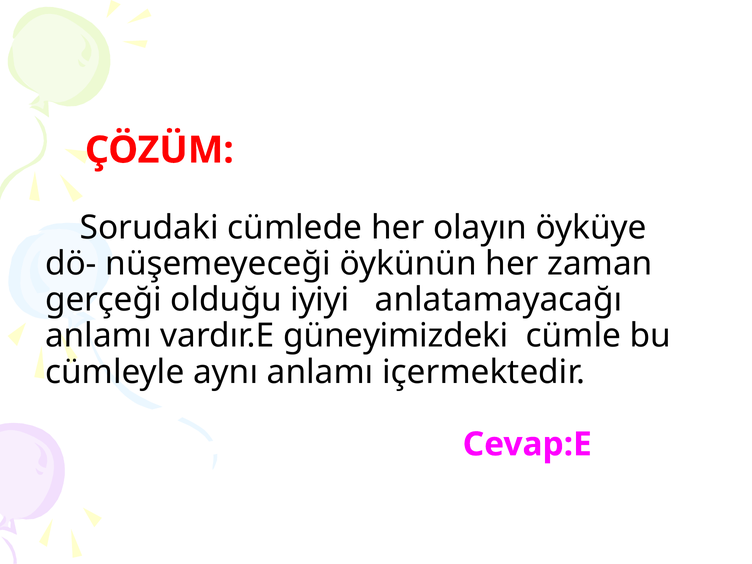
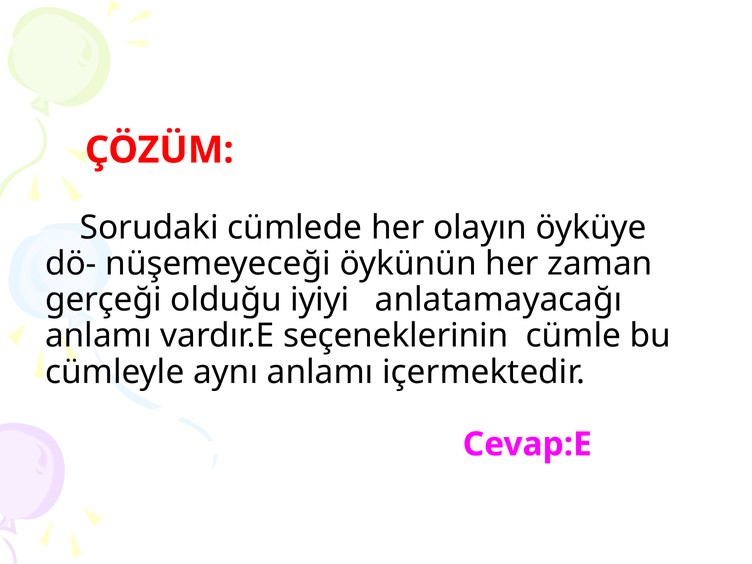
güneyimizdeki: güneyimizdeki -> seçeneklerinin
